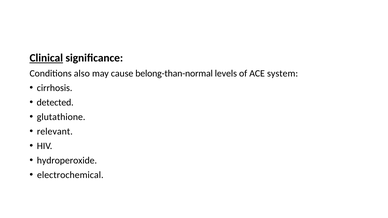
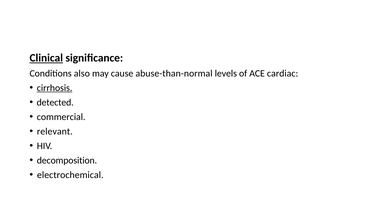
belong-than-normal: belong-than-normal -> abuse-than-normal
system: system -> cardiac
cirrhosis underline: none -> present
glutathione: glutathione -> commercial
hydroperoxide: hydroperoxide -> decomposition
